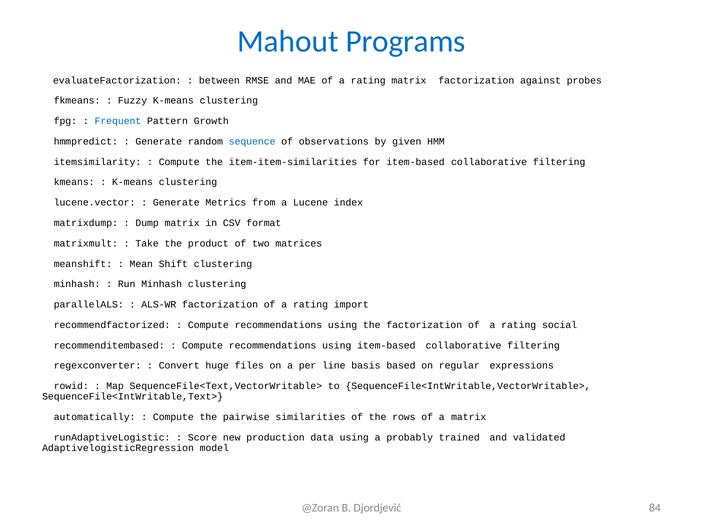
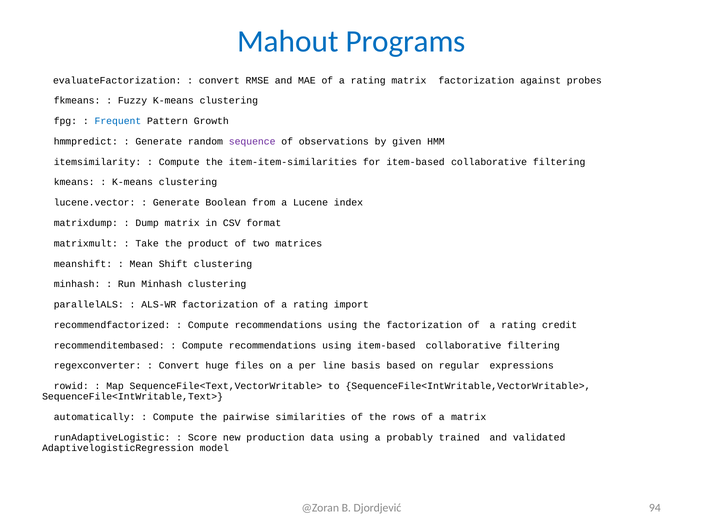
between at (219, 80): between -> convert
sequence colour: blue -> purple
Metrics: Metrics -> Boolean
social: social -> credit
84: 84 -> 94
